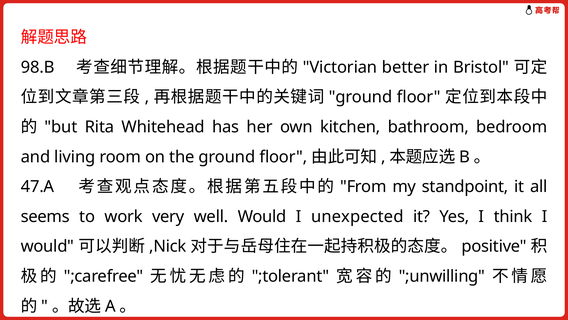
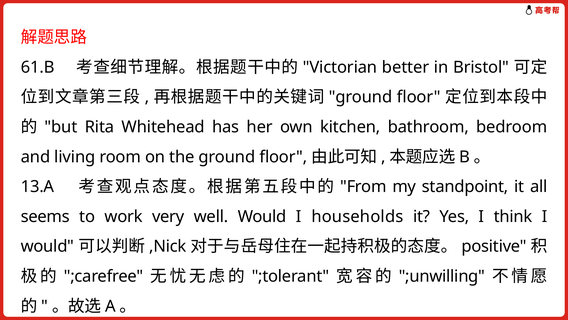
98.B: 98.B -> 61.B
47.A: 47.A -> 13.A
unexpected: unexpected -> households
